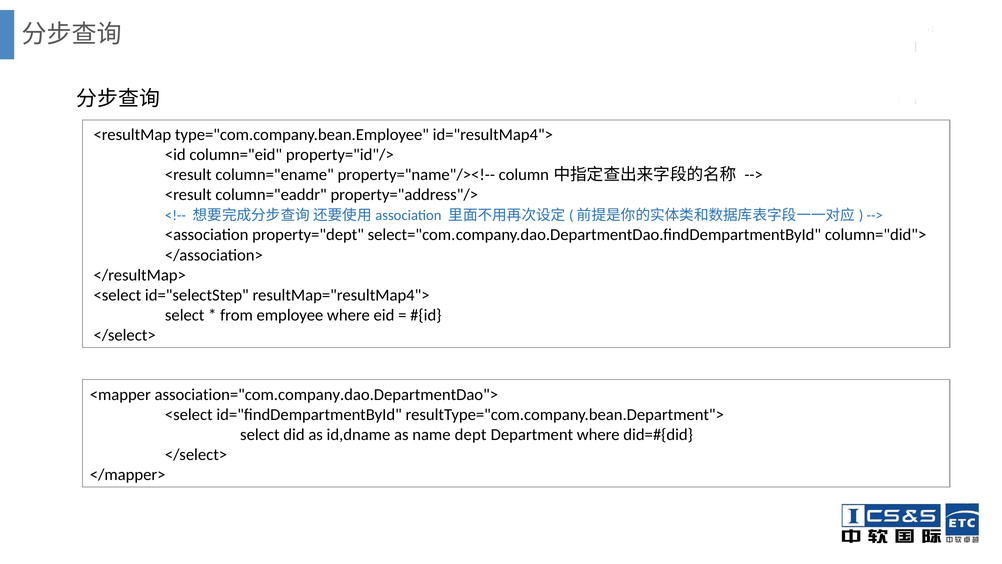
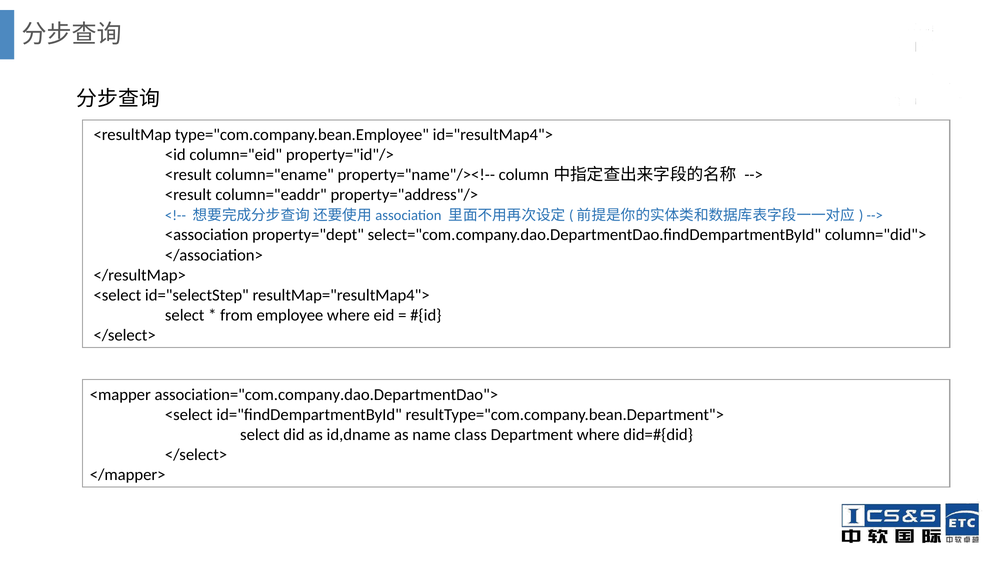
dept: dept -> class
